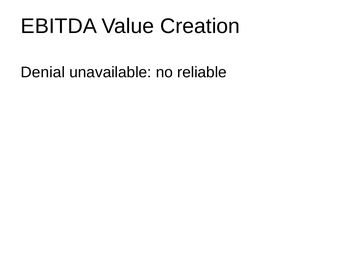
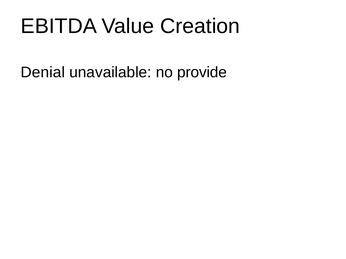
reliable: reliable -> provide
